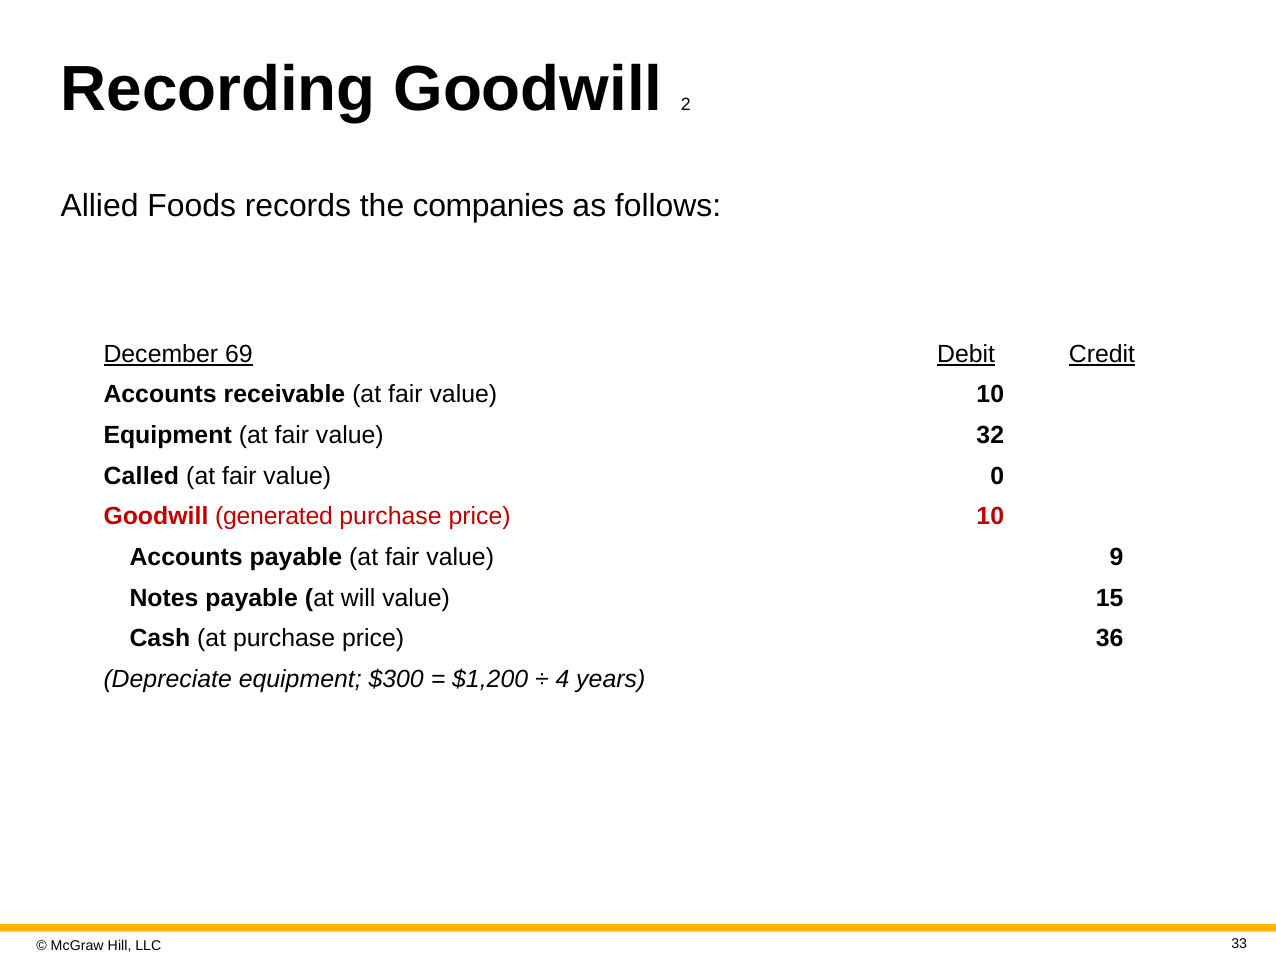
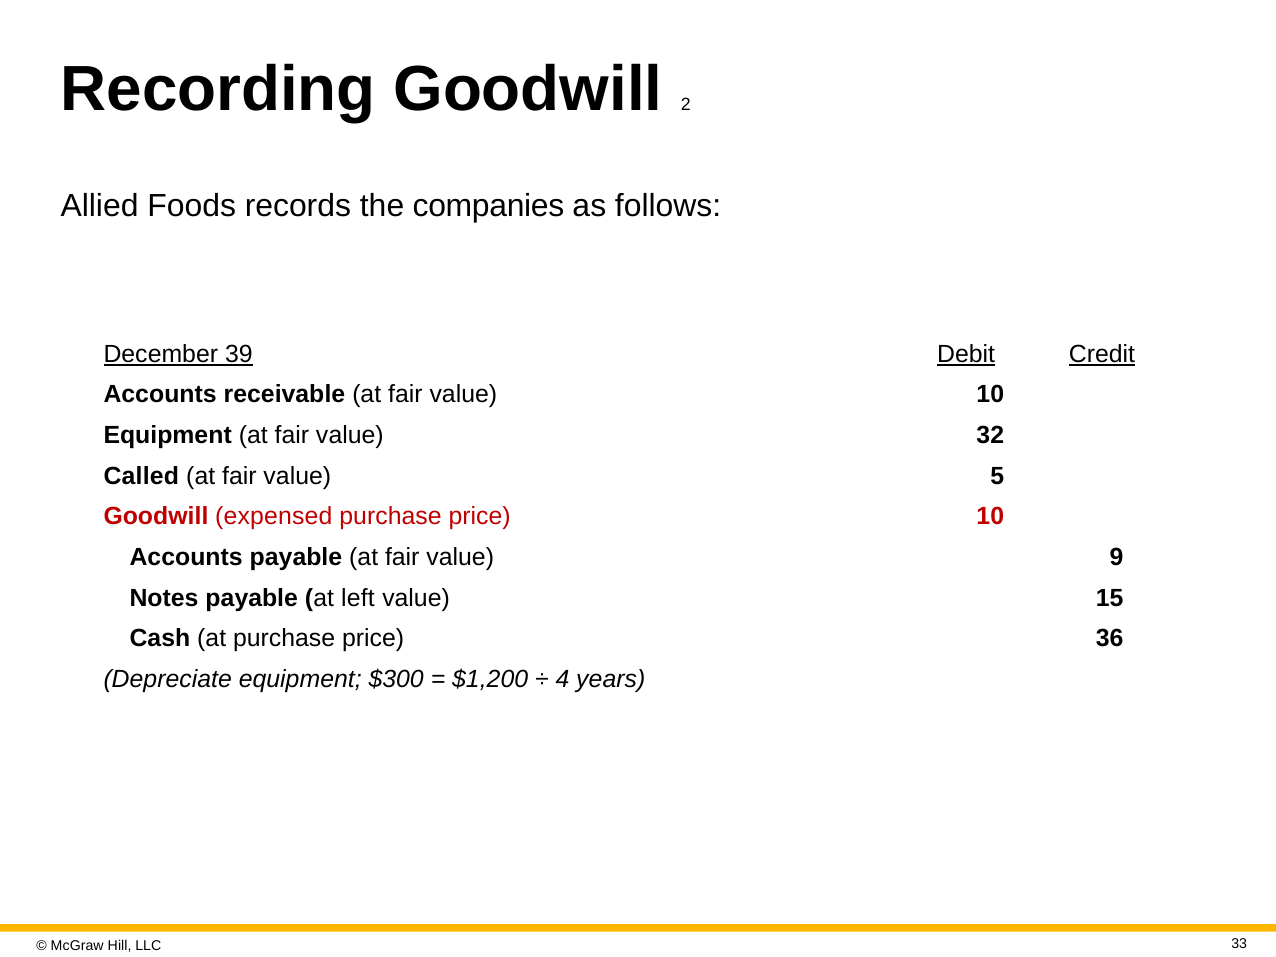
69: 69 -> 39
0: 0 -> 5
generated: generated -> expensed
will: will -> left
